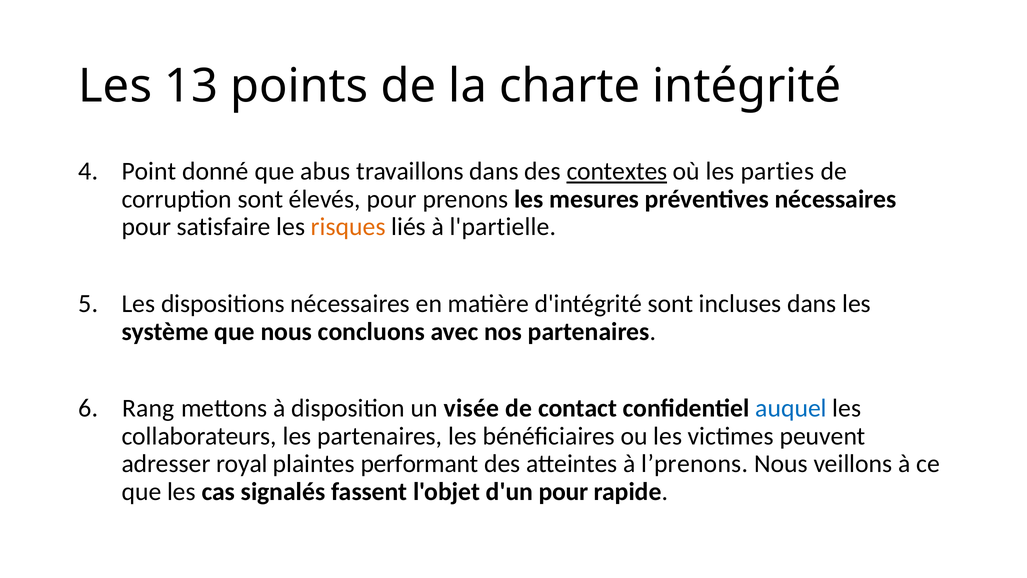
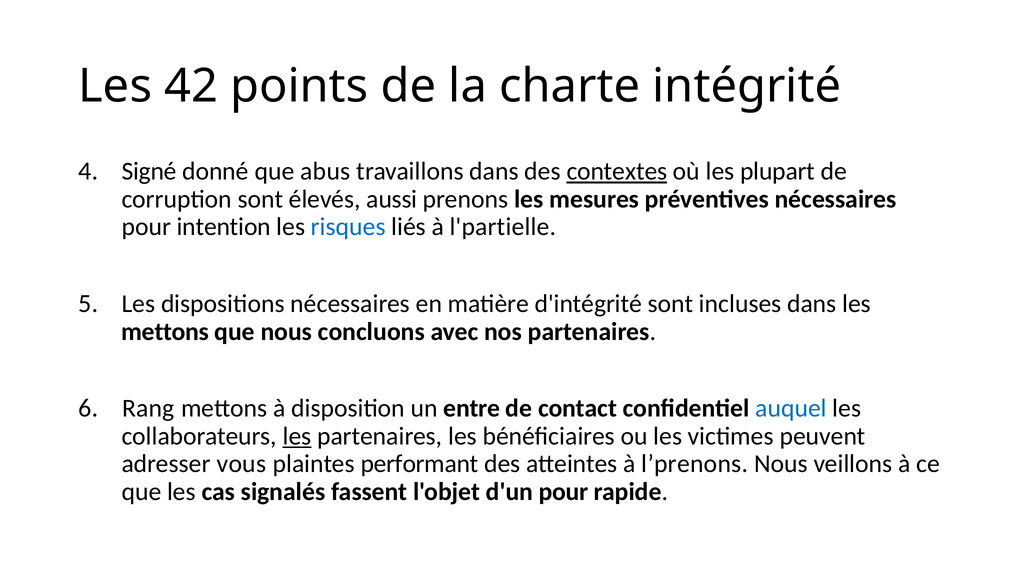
13: 13 -> 42
Point: Point -> Signé
parties: parties -> plupart
élevés pour: pour -> aussi
satisfaire: satisfaire -> intention
risques colour: orange -> blue
système at (165, 331): système -> mettons
visée: visée -> entre
les at (297, 436) underline: none -> present
royal: royal -> vous
